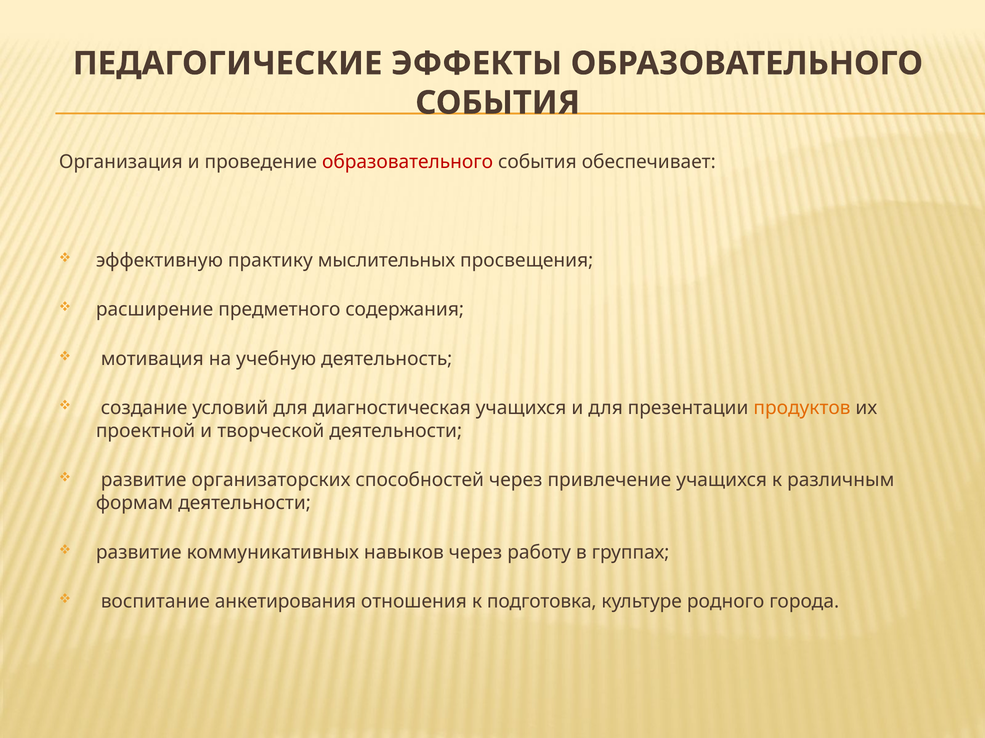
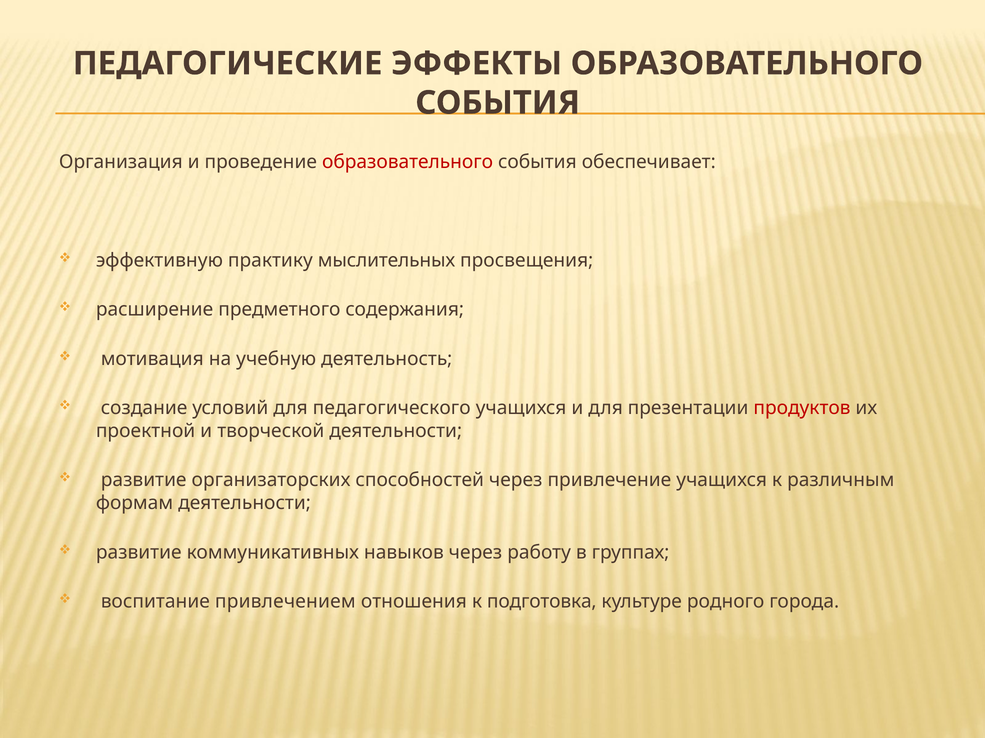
диагностическая: диагностическая -> педагогического
продуктов colour: orange -> red
анкетирования: анкетирования -> привлечением
